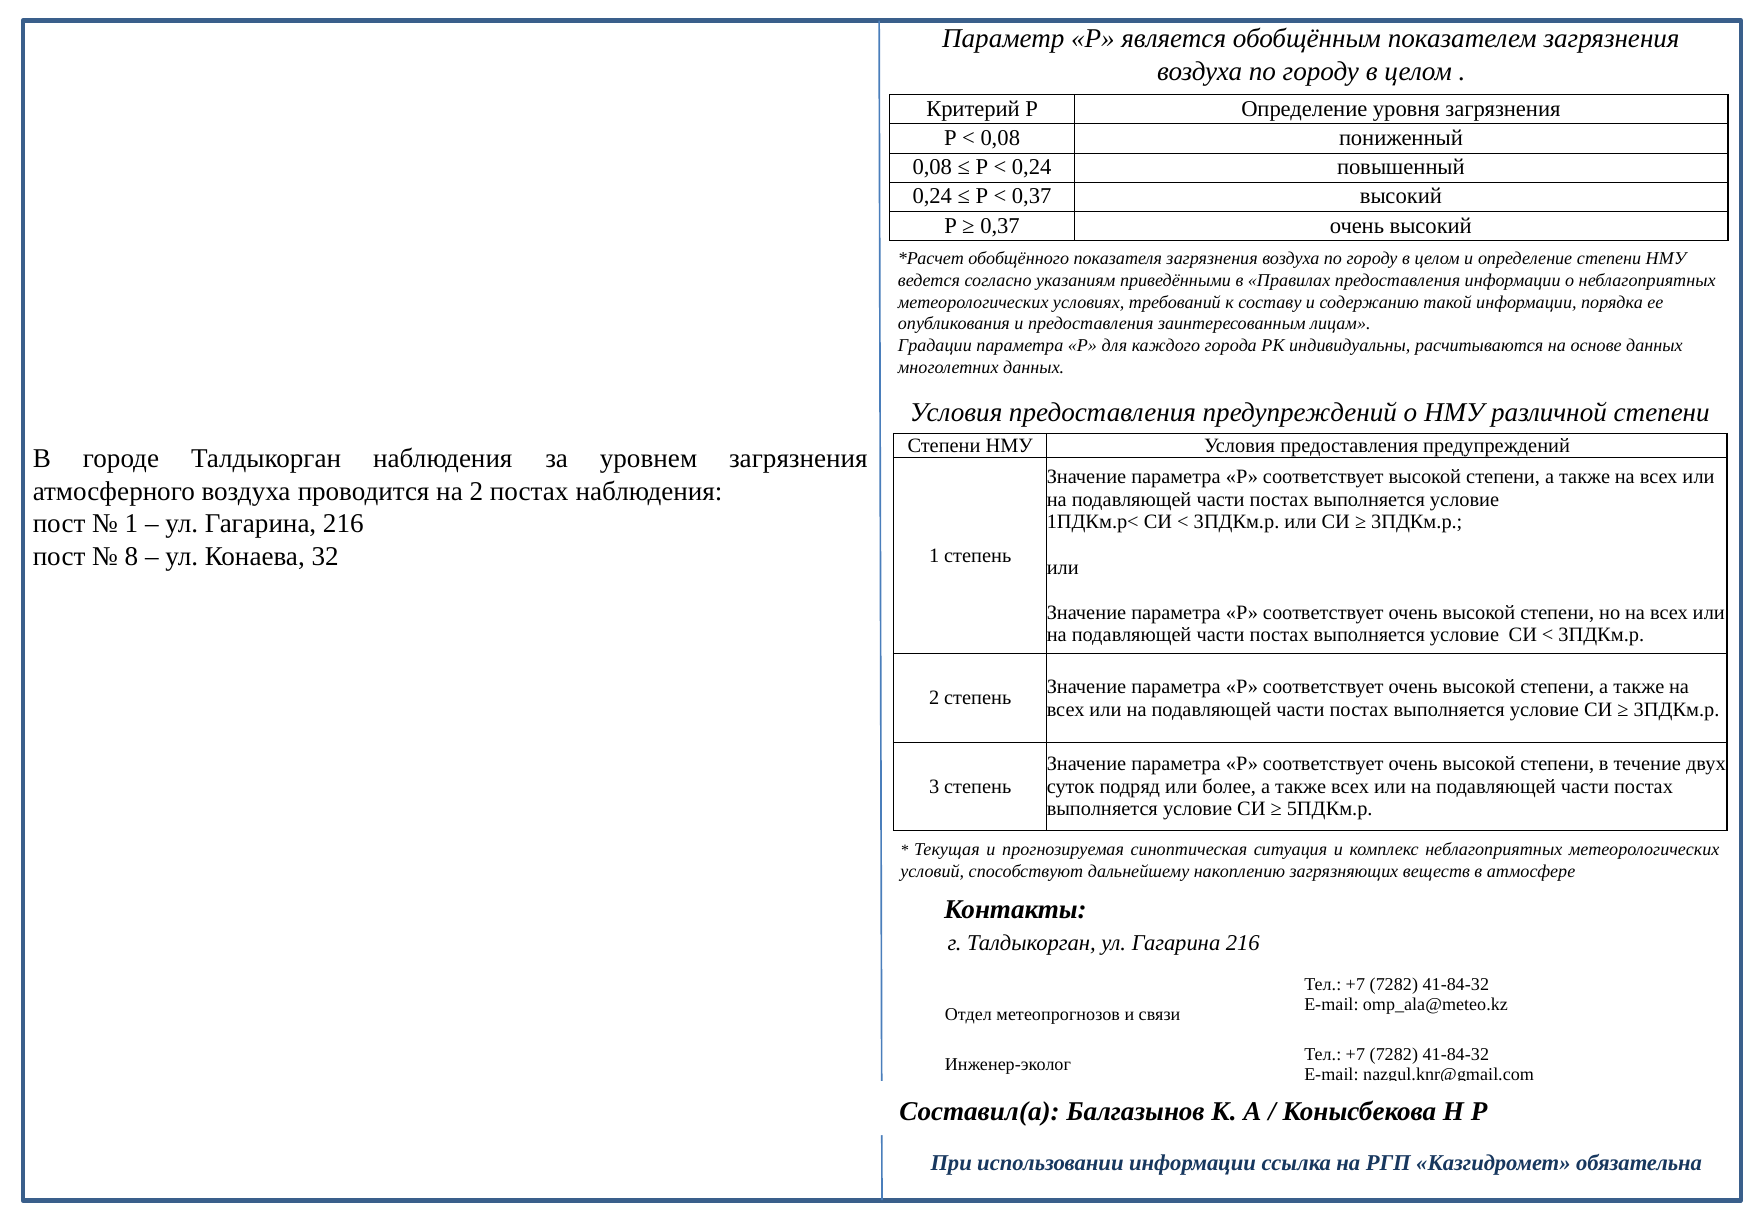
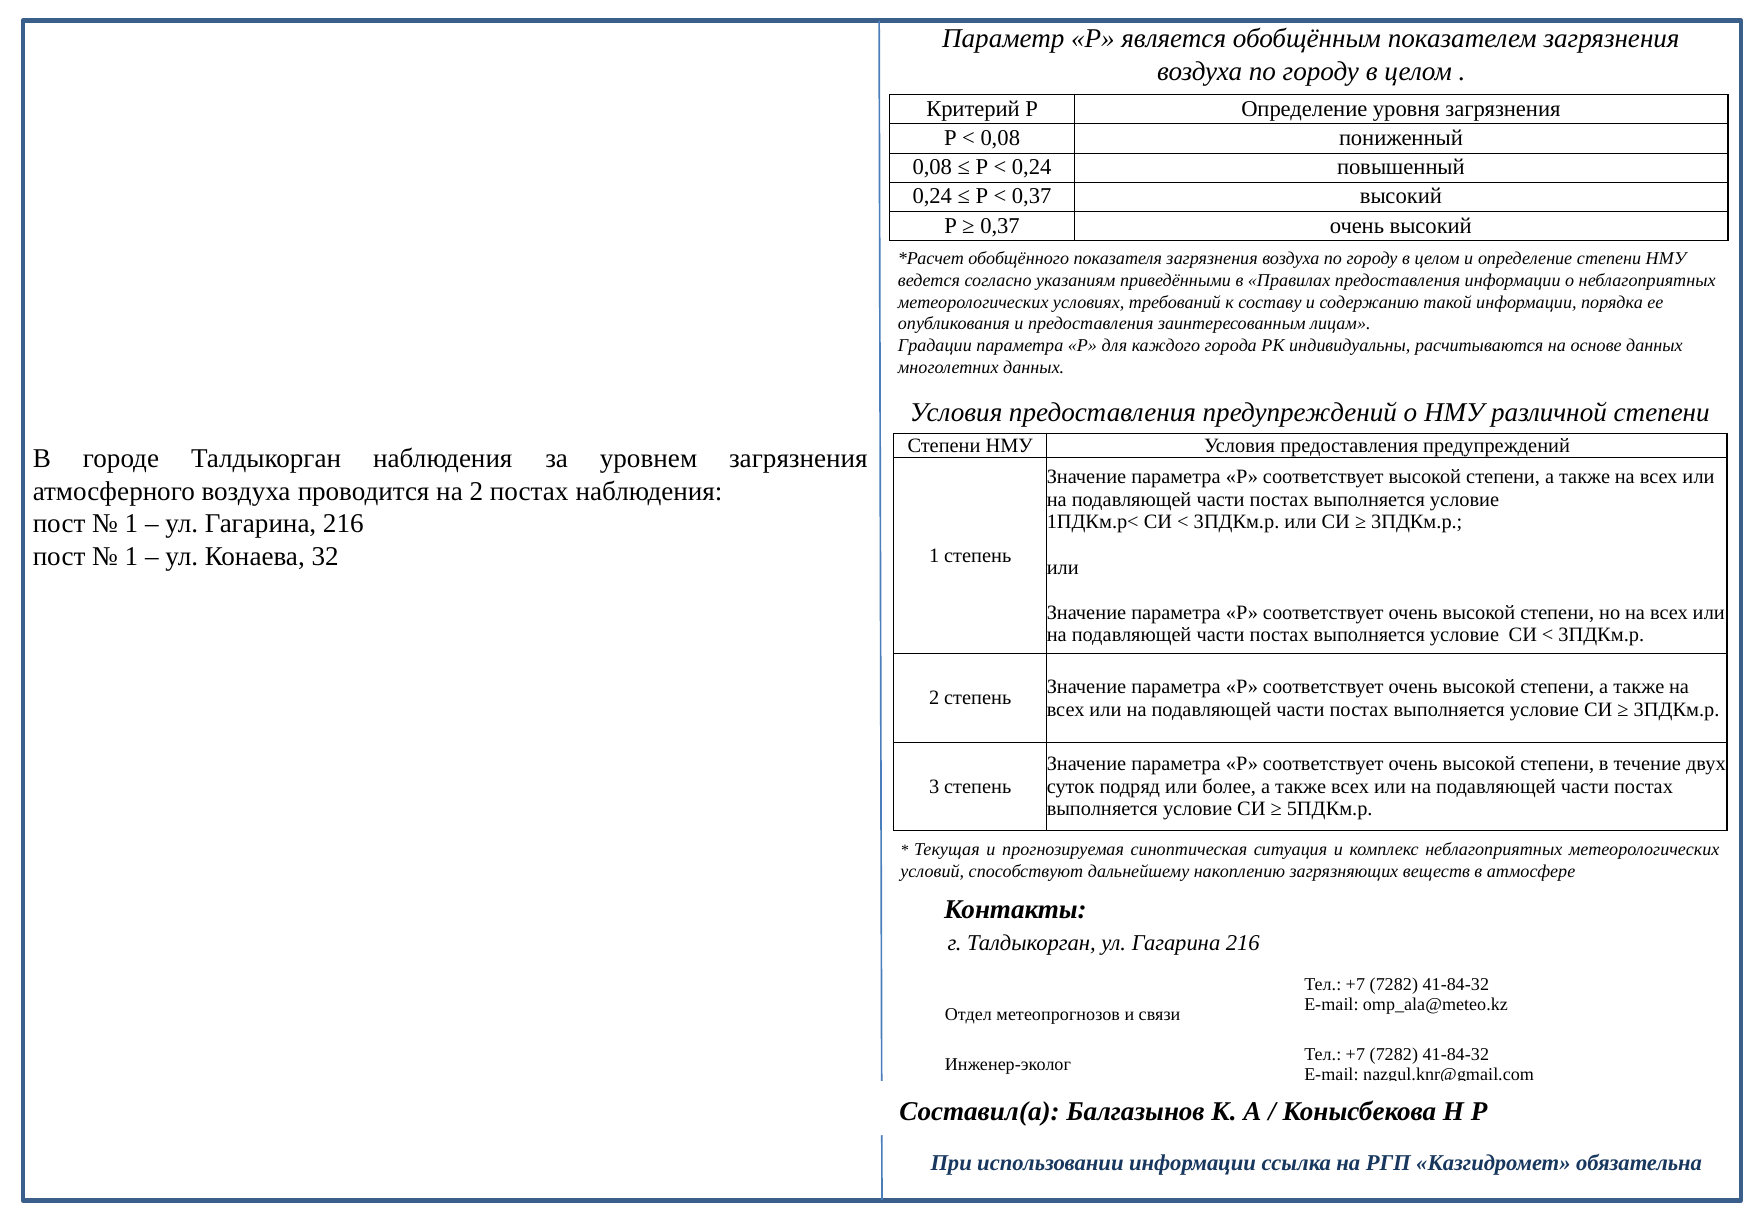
8 at (131, 556): 8 -> 1
